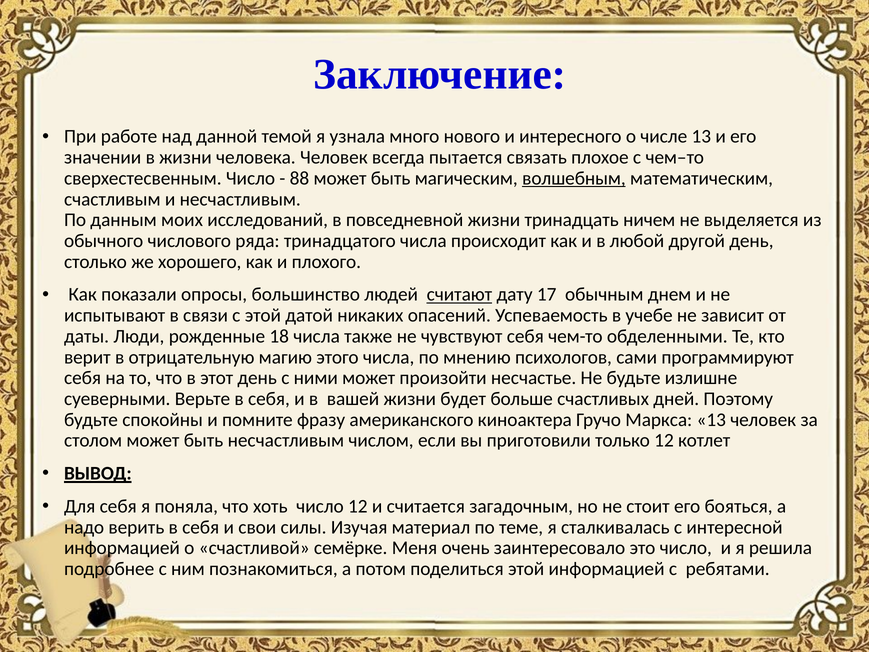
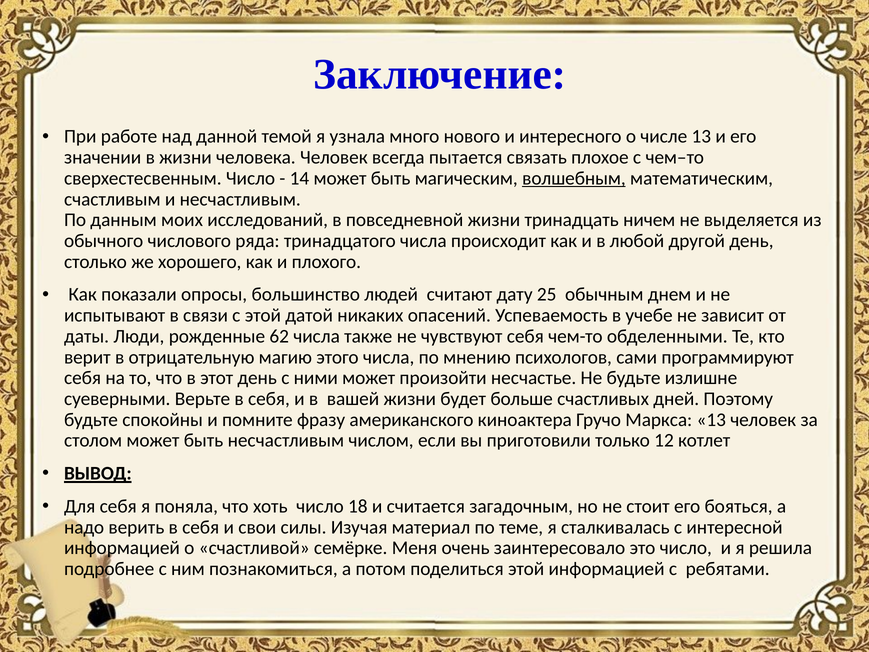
88: 88 -> 14
считают underline: present -> none
17: 17 -> 25
18: 18 -> 62
число 12: 12 -> 18
